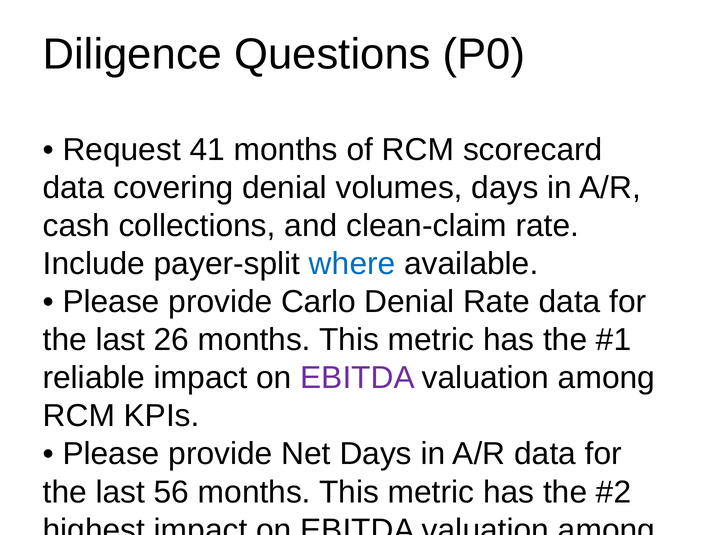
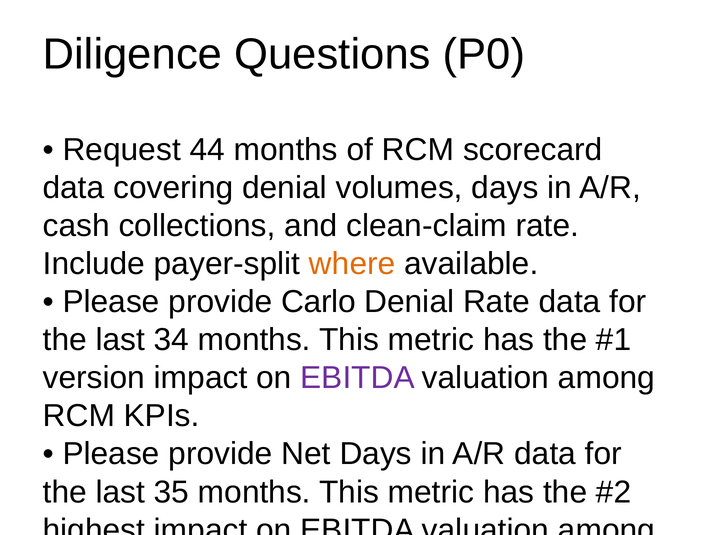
41: 41 -> 44
where colour: blue -> orange
26: 26 -> 34
reliable: reliable -> version
56: 56 -> 35
